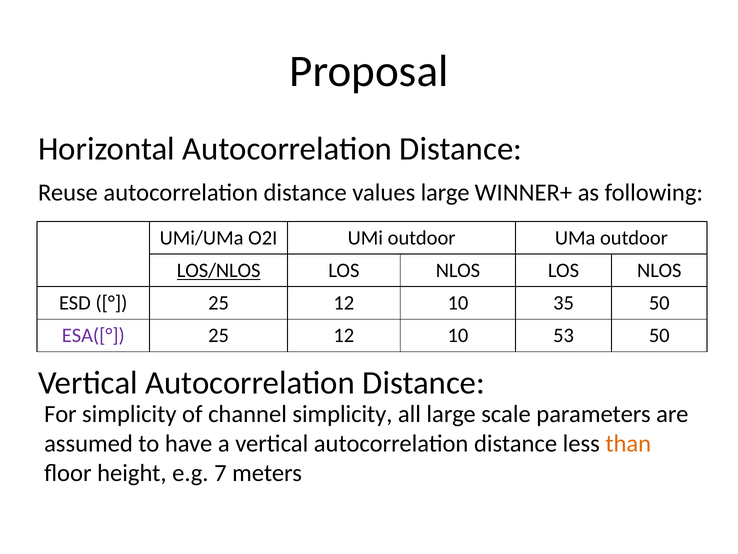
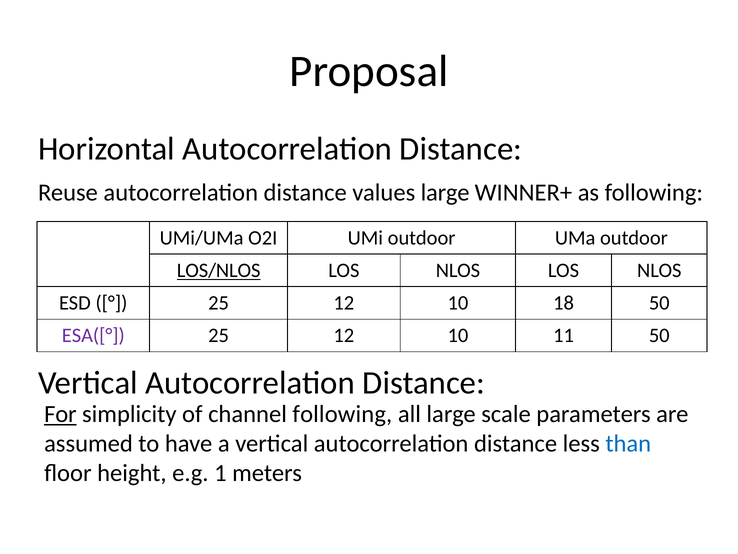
35: 35 -> 18
53: 53 -> 11
For underline: none -> present
channel simplicity: simplicity -> following
than colour: orange -> blue
7: 7 -> 1
